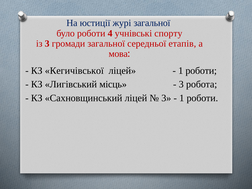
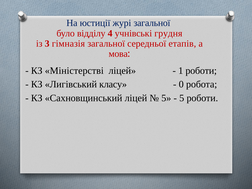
було роботи: роботи -> відділу
спорту: спорту -> грудня
громади: громади -> гімназія
Кегичівської: Кегичівської -> Міністерстві
місць: місць -> класу
3 at (181, 84): 3 -> 0
3 at (166, 98): 3 -> 5
1 at (182, 98): 1 -> 5
